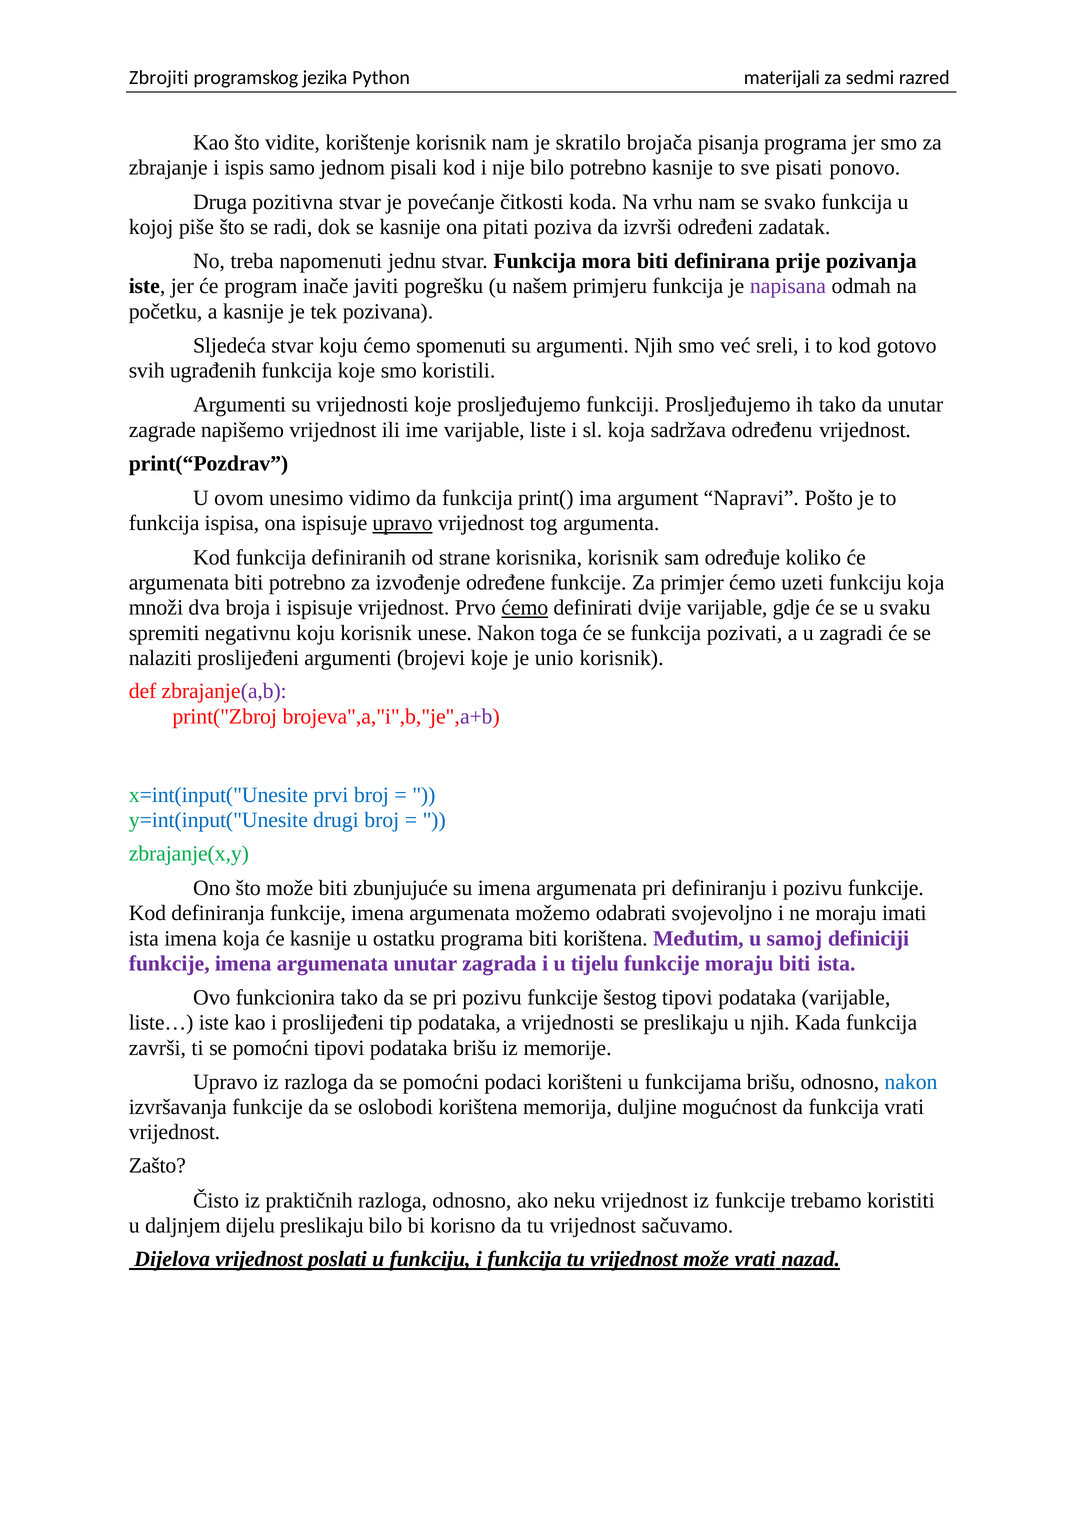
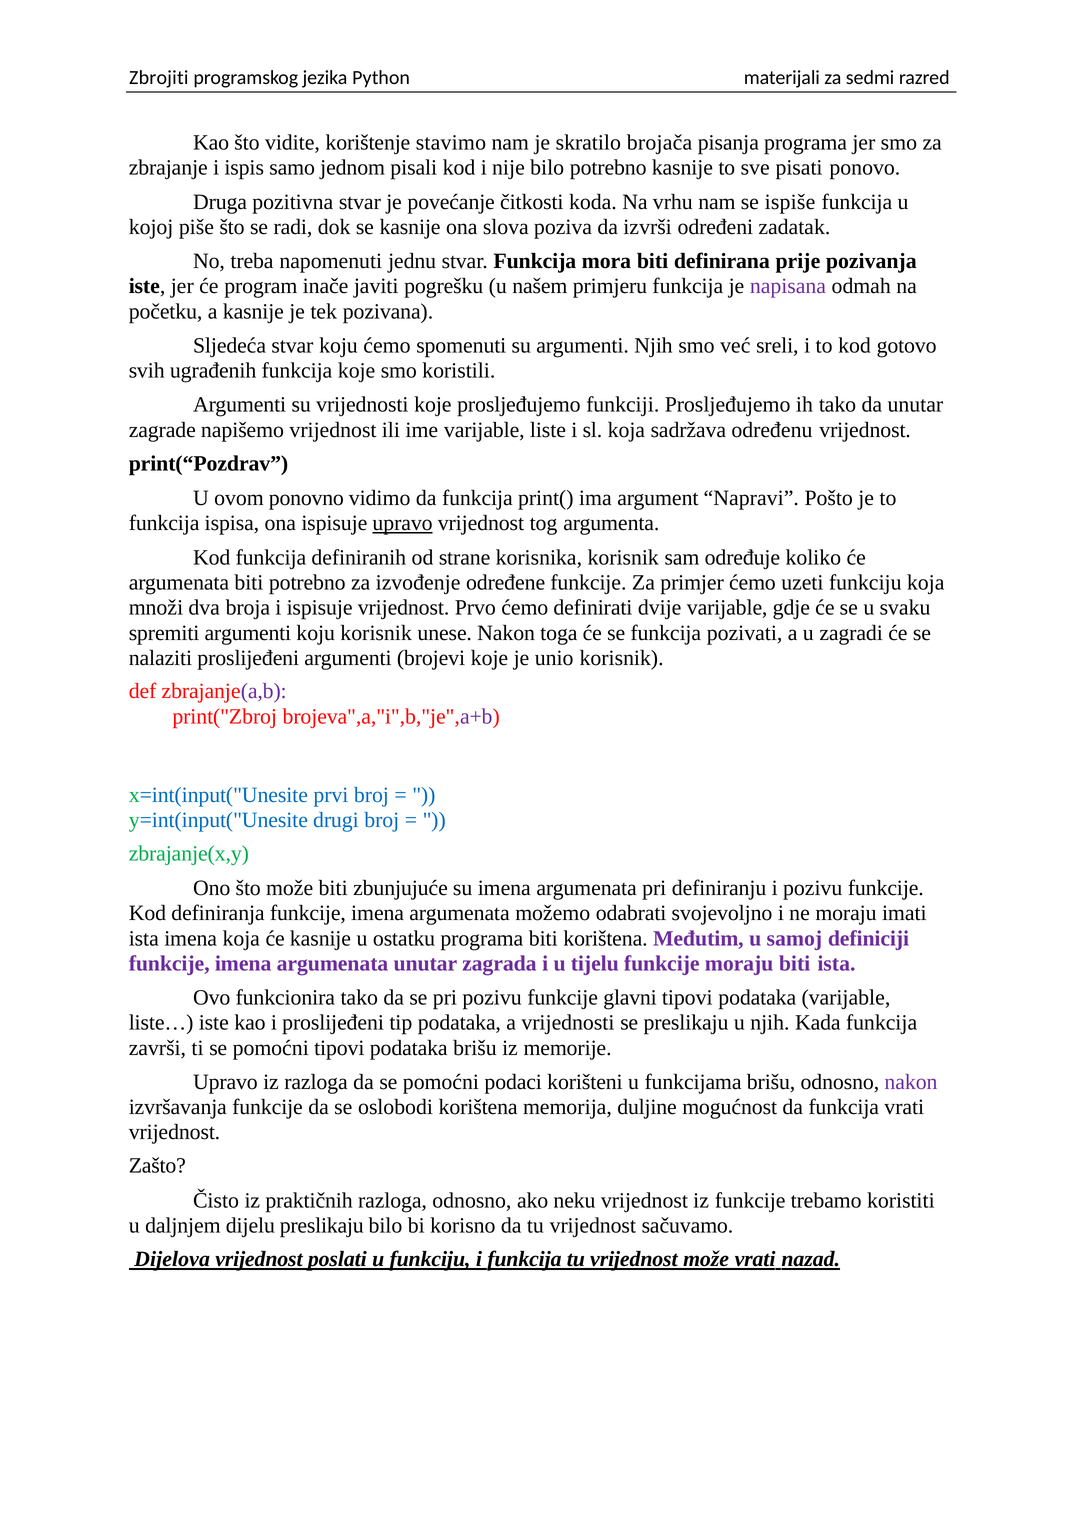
korištenje korisnik: korisnik -> stavimo
svako: svako -> ispiše
pitati: pitati -> slova
unesimo: unesimo -> ponovno
ćemo at (525, 608) underline: present -> none
spremiti negativnu: negativnu -> argumenti
šestog: šestog -> glavni
nakon at (911, 1082) colour: blue -> purple
